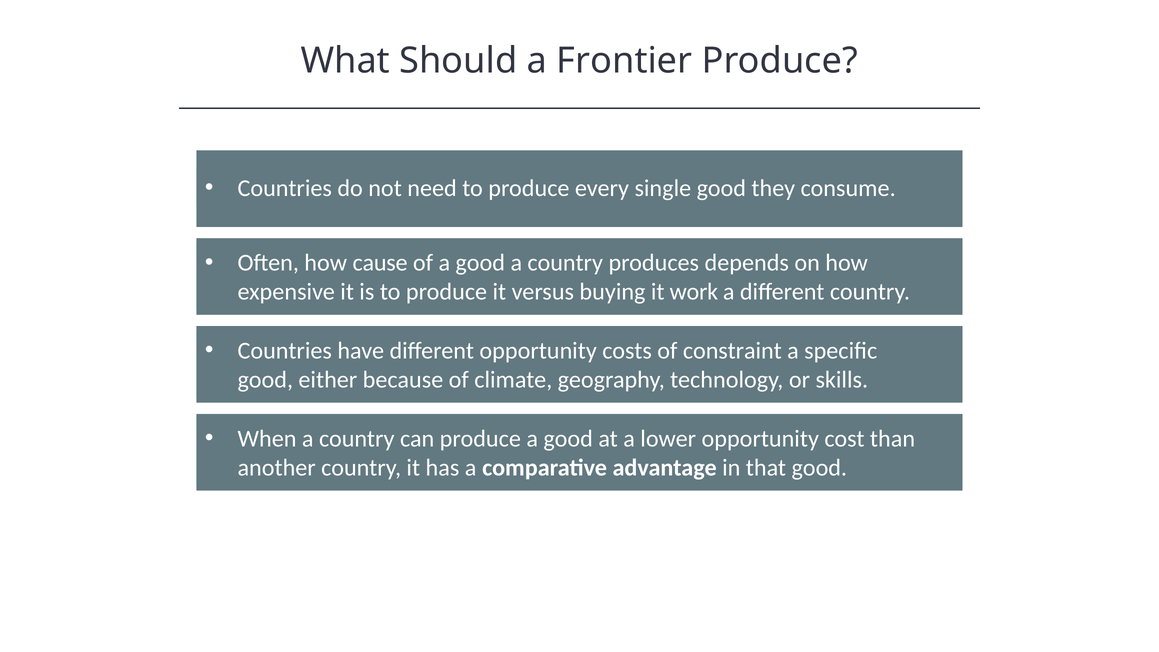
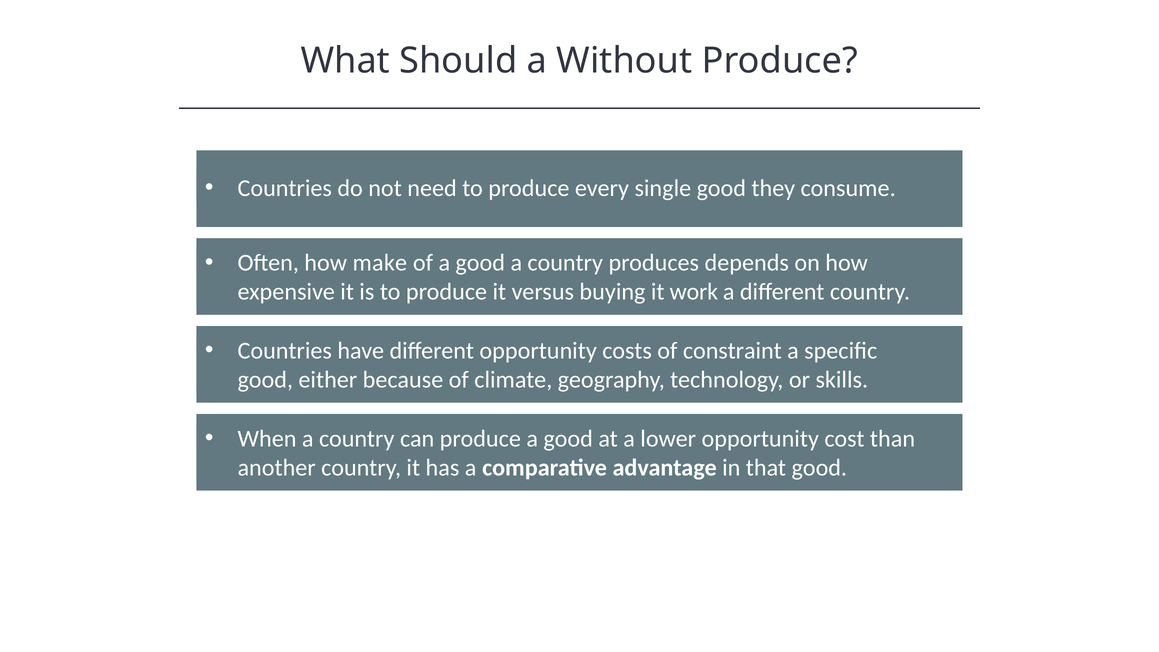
Frontier: Frontier -> Without
cause: cause -> make
